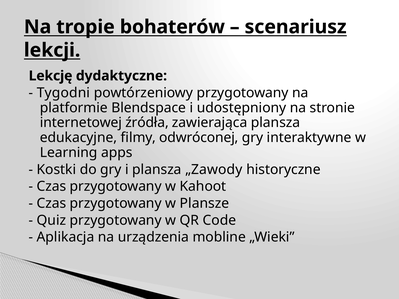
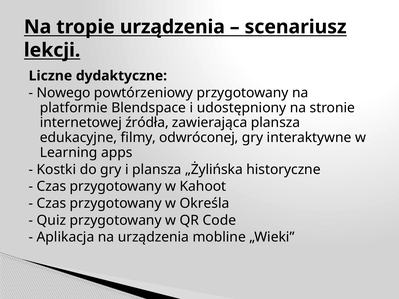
tropie bohaterów: bohaterów -> urządzenia
Lekcję: Lekcję -> Liczne
Tygodni: Tygodni -> Nowego
„Zawody: „Zawody -> „Żylińska
Plansze: Plansze -> Określa
